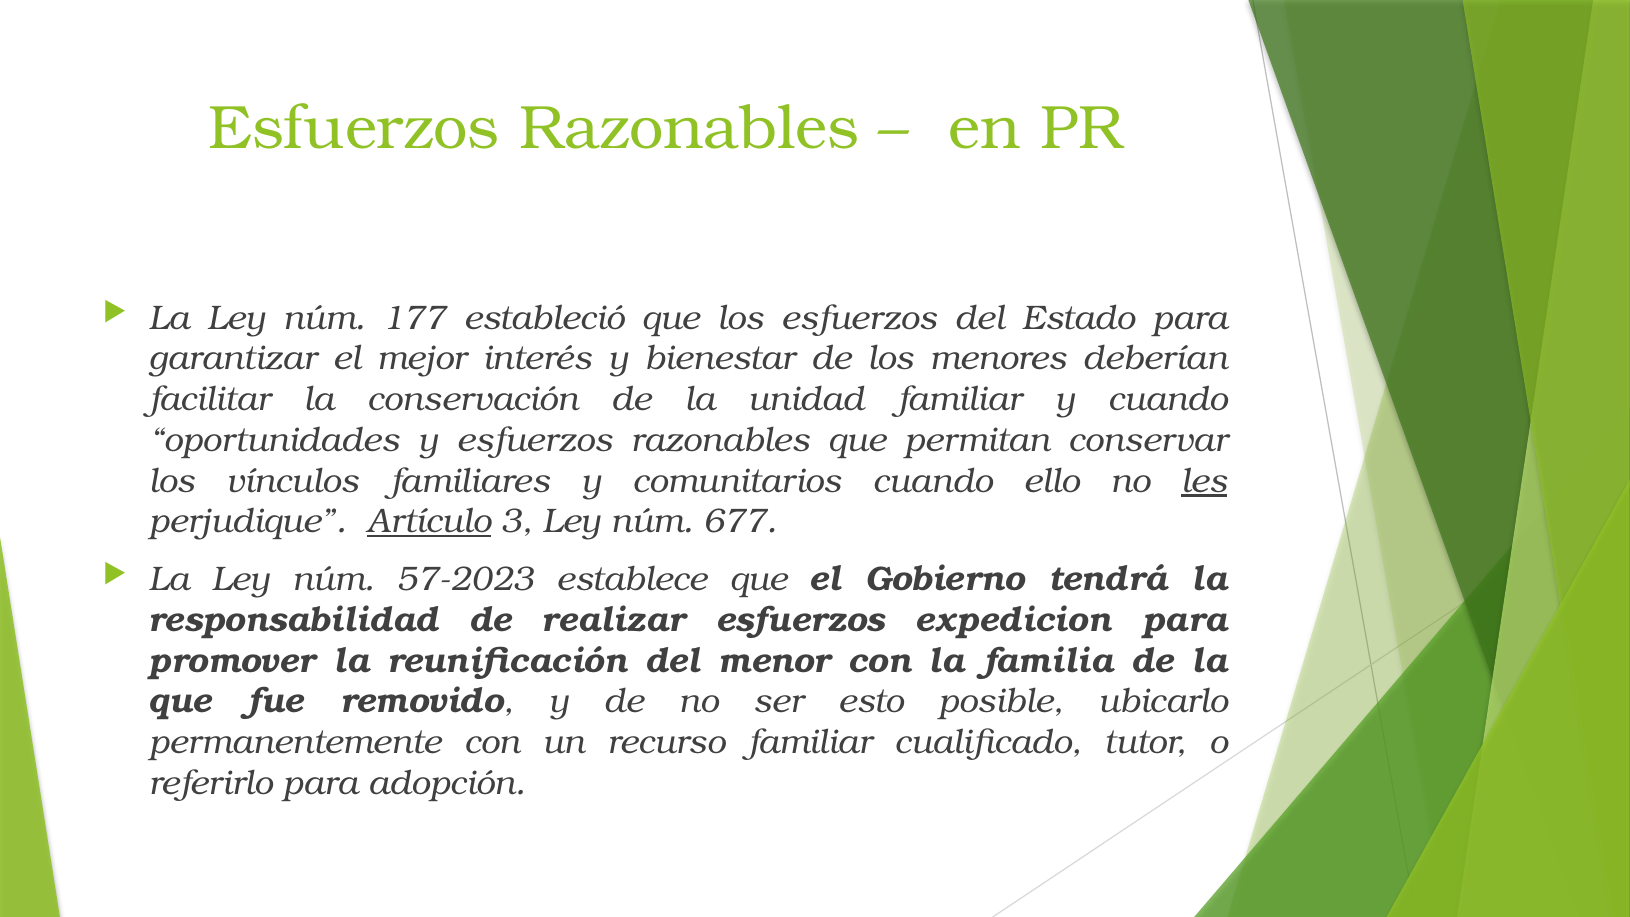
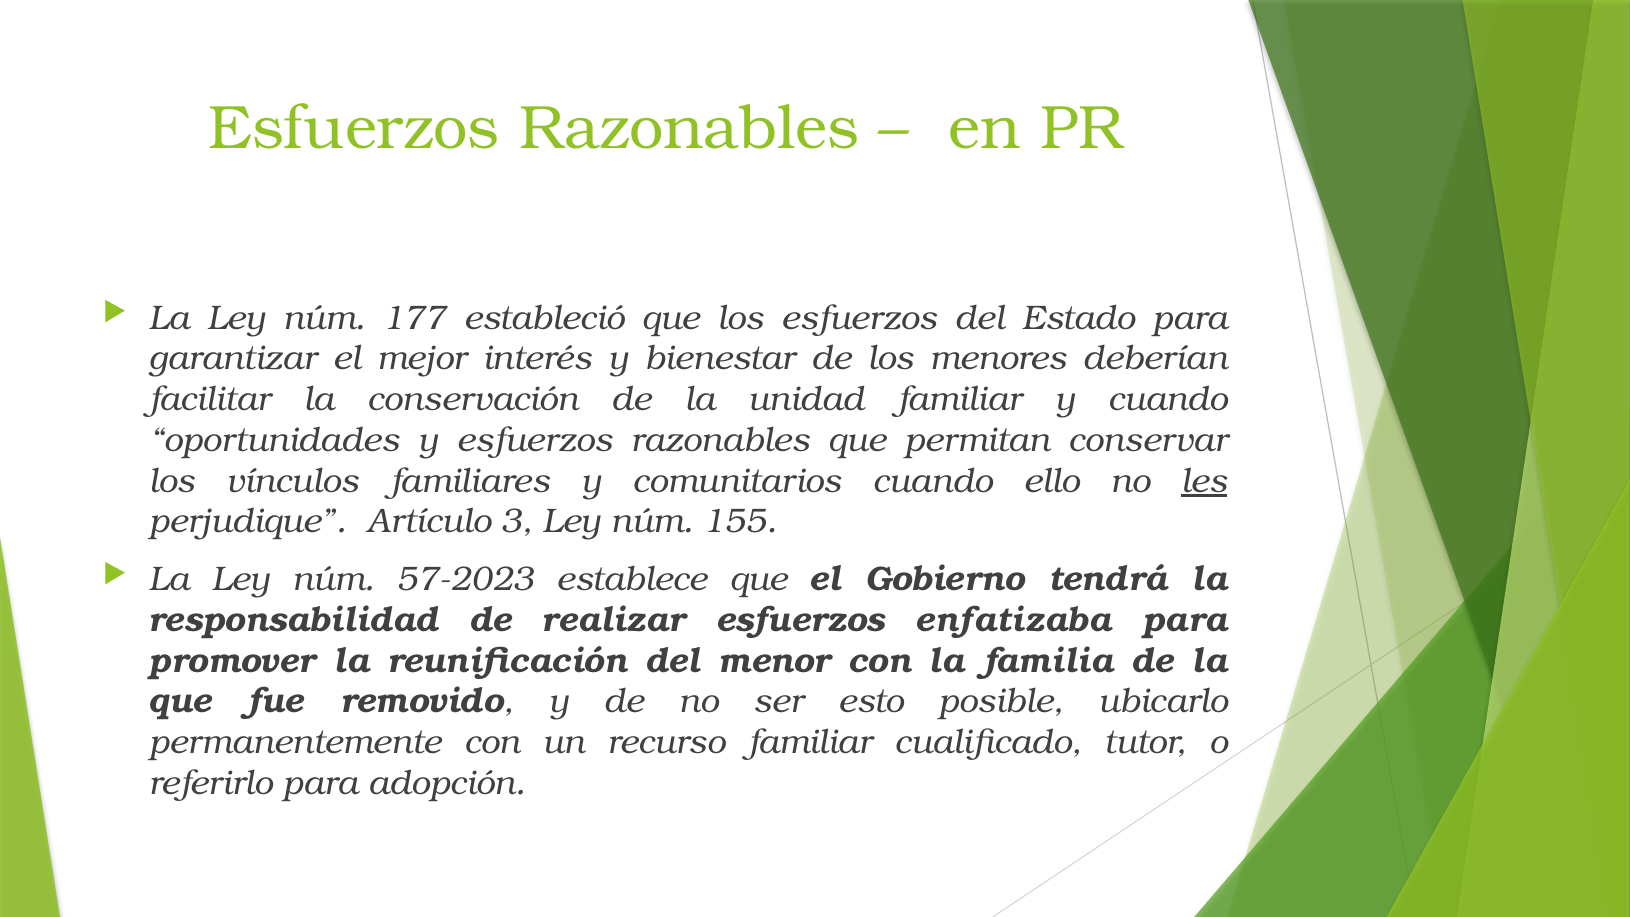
Artículo underline: present -> none
677: 677 -> 155
expedicion: expedicion -> enfatizaba
